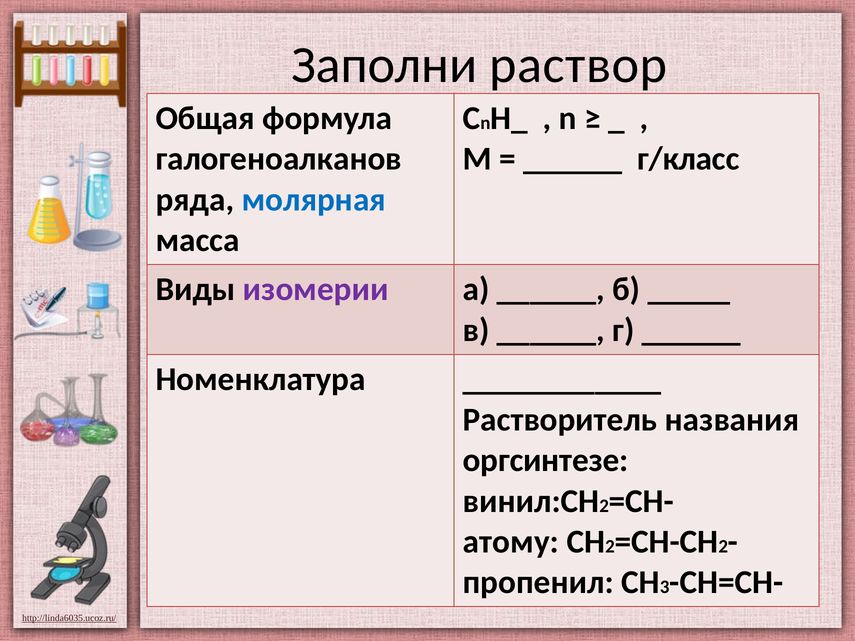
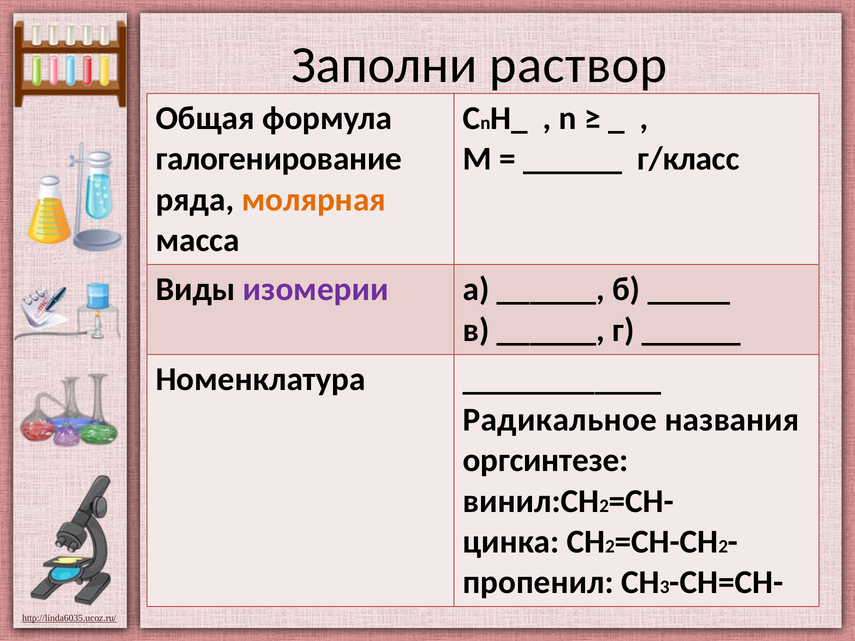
галогеноалканов: галогеноалканов -> галогенирование
молярная colour: blue -> orange
Растворитель: Растворитель -> Радикальное
атому: атому -> цинка
